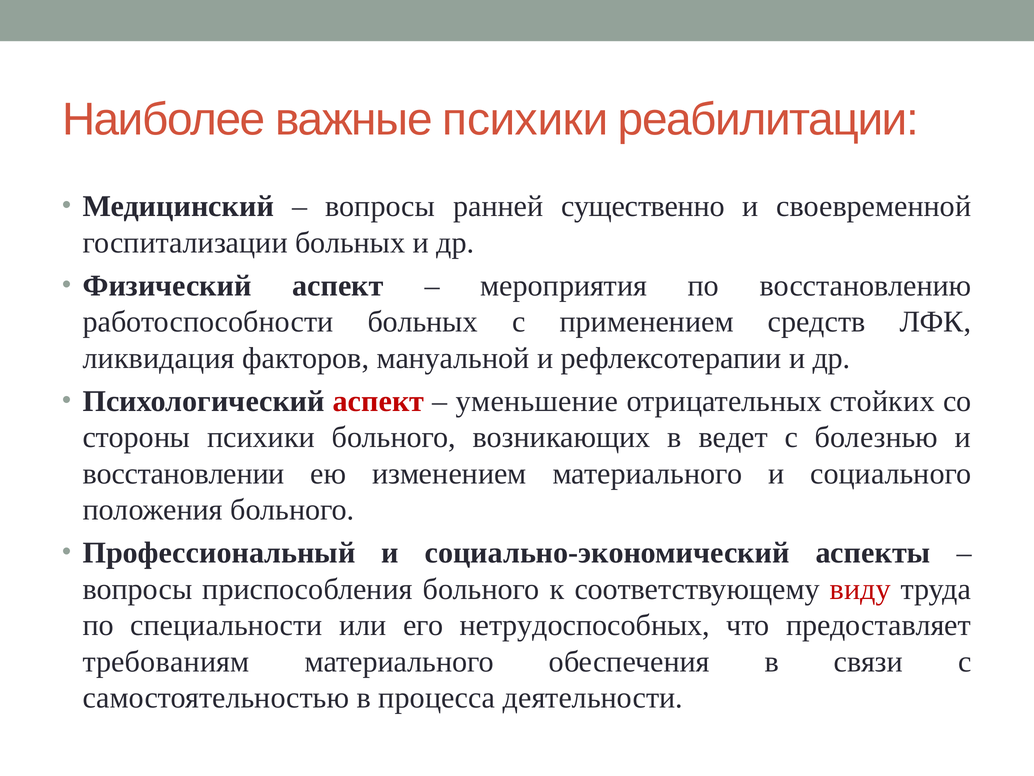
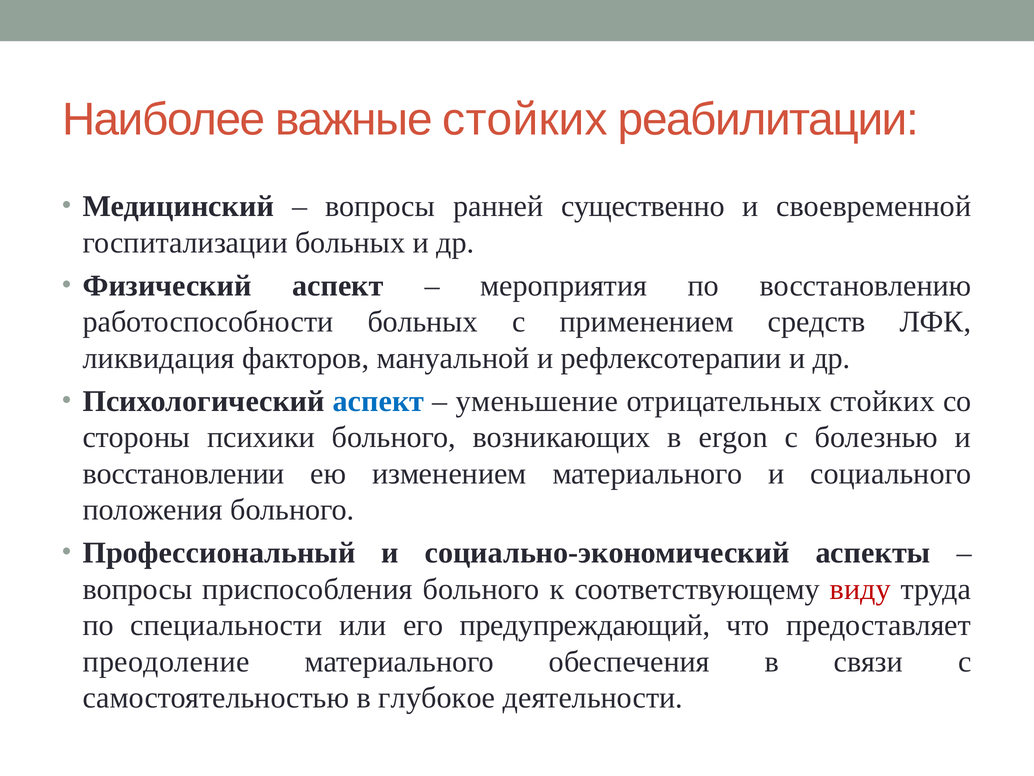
важные психики: психики -> стойких
аспект at (379, 401) colour: red -> blue
ведет: ведет -> ergon
нетрудоспособных: нетрудоспособных -> предупреждающий
требованиям: требованиям -> преодоление
процесса: процесса -> глубокое
